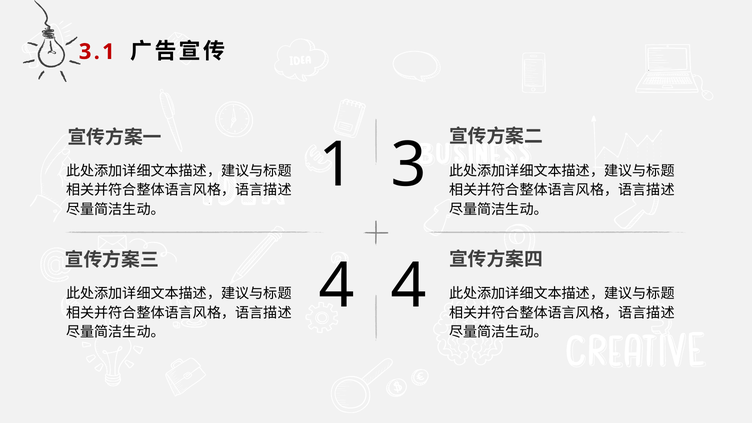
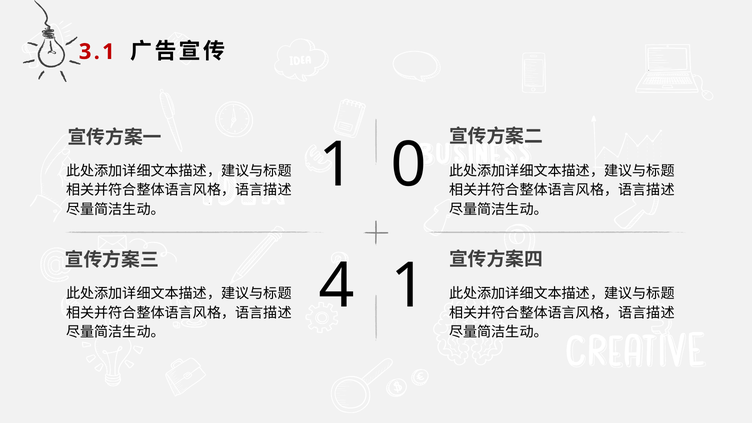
3: 3 -> 0
4 4: 4 -> 1
